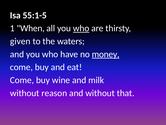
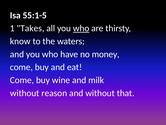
When: When -> Takes
given: given -> know
money underline: present -> none
